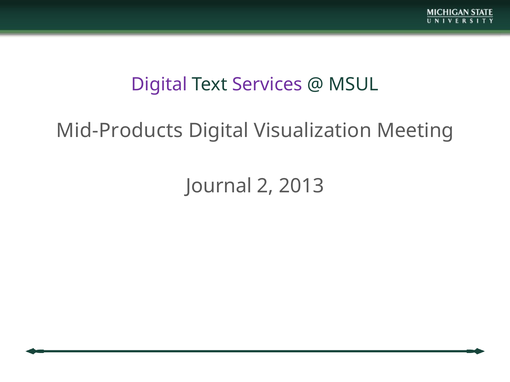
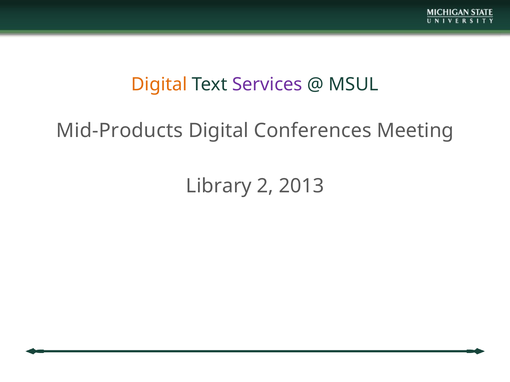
Digital at (159, 84) colour: purple -> orange
Visualization: Visualization -> Conferences
Journal: Journal -> Library
